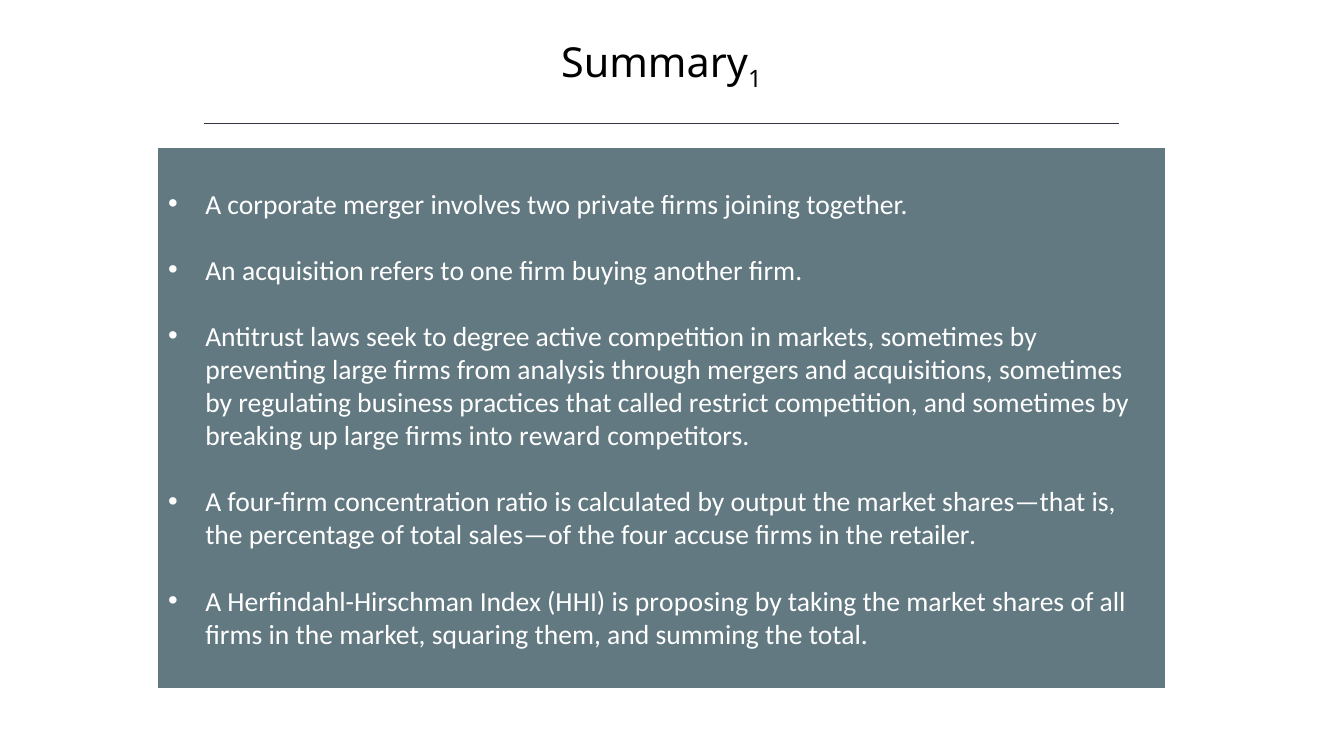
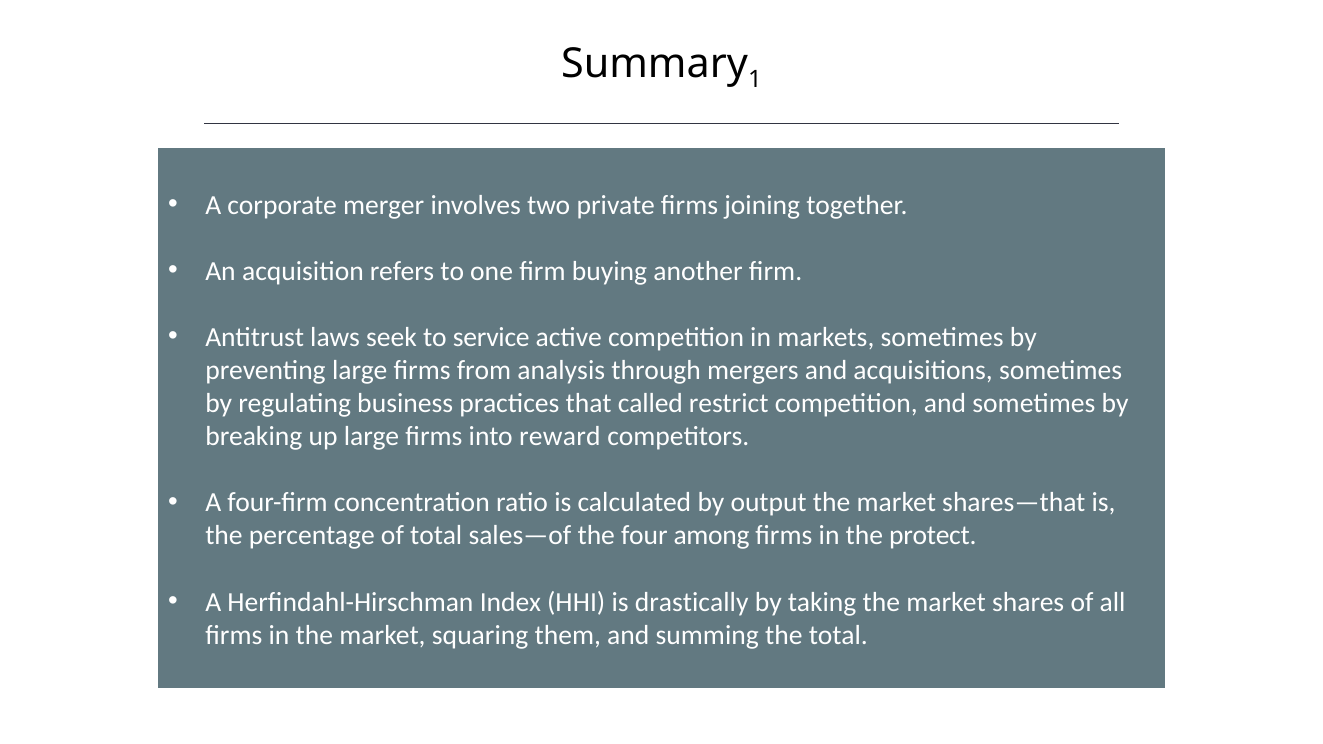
degree: degree -> service
accuse: accuse -> among
retailer: retailer -> protect
proposing: proposing -> drastically
